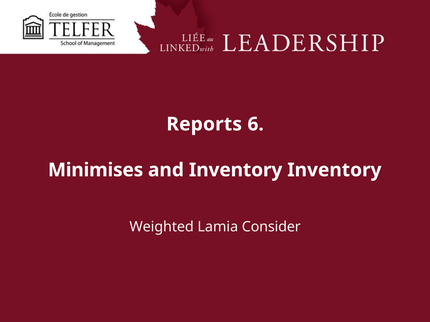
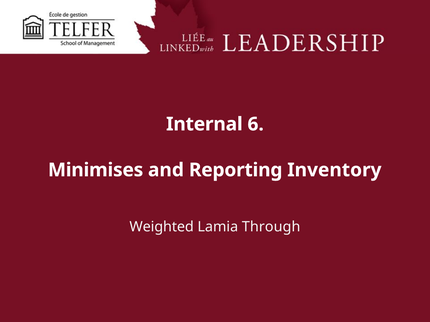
Reports: Reports -> Internal
and Inventory: Inventory -> Reporting
Consider: Consider -> Through
